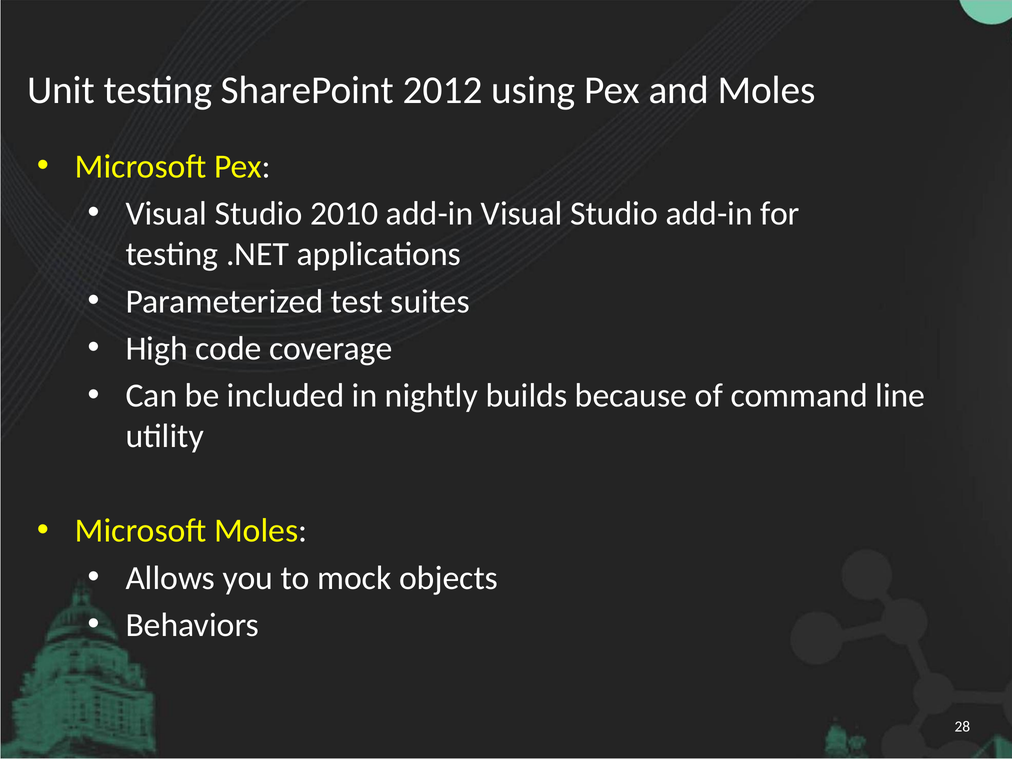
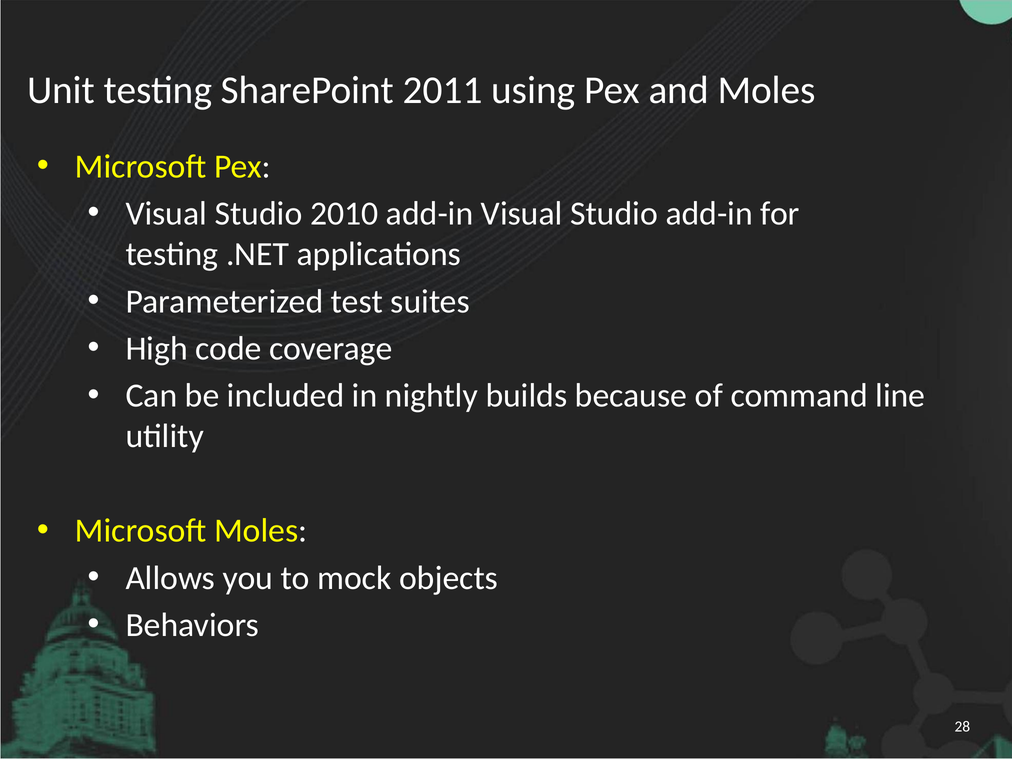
2012: 2012 -> 2011
